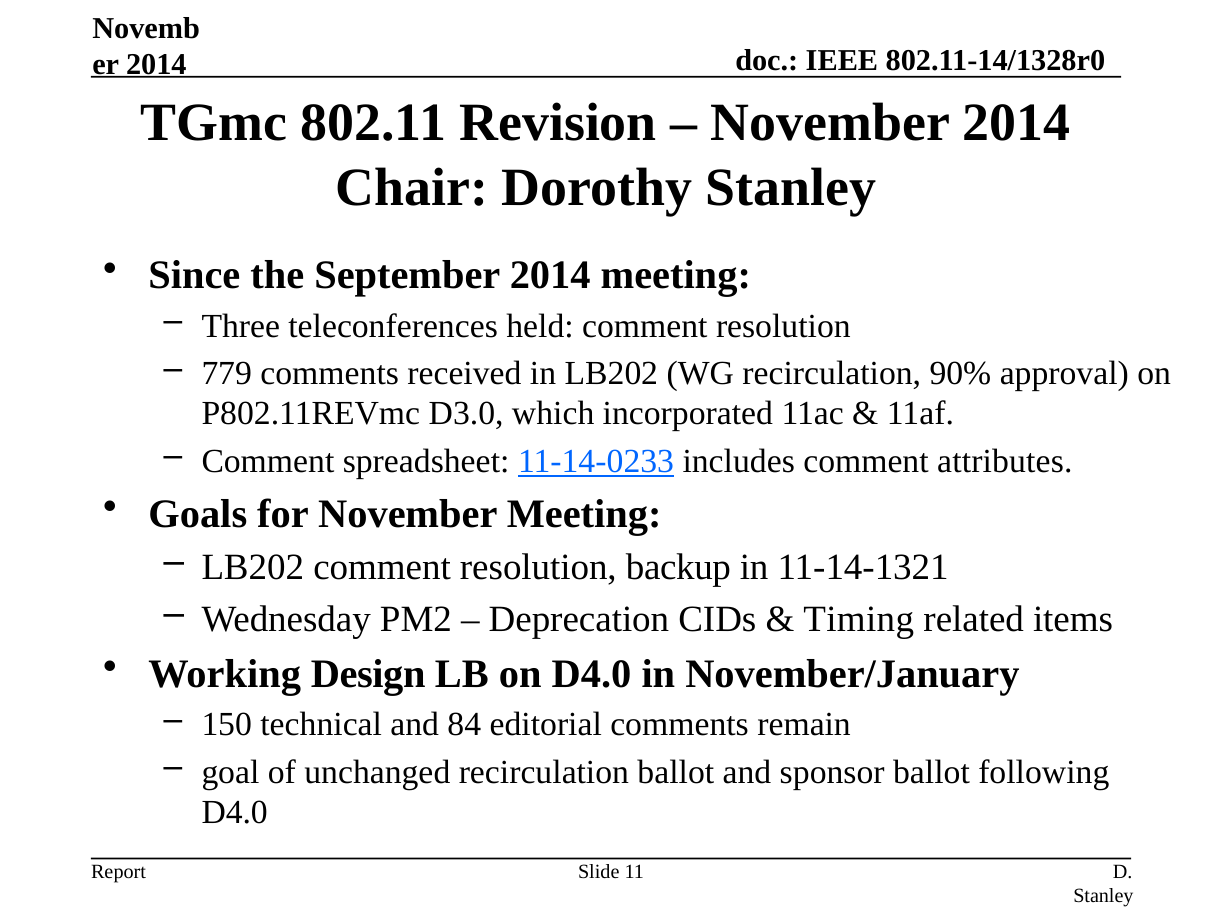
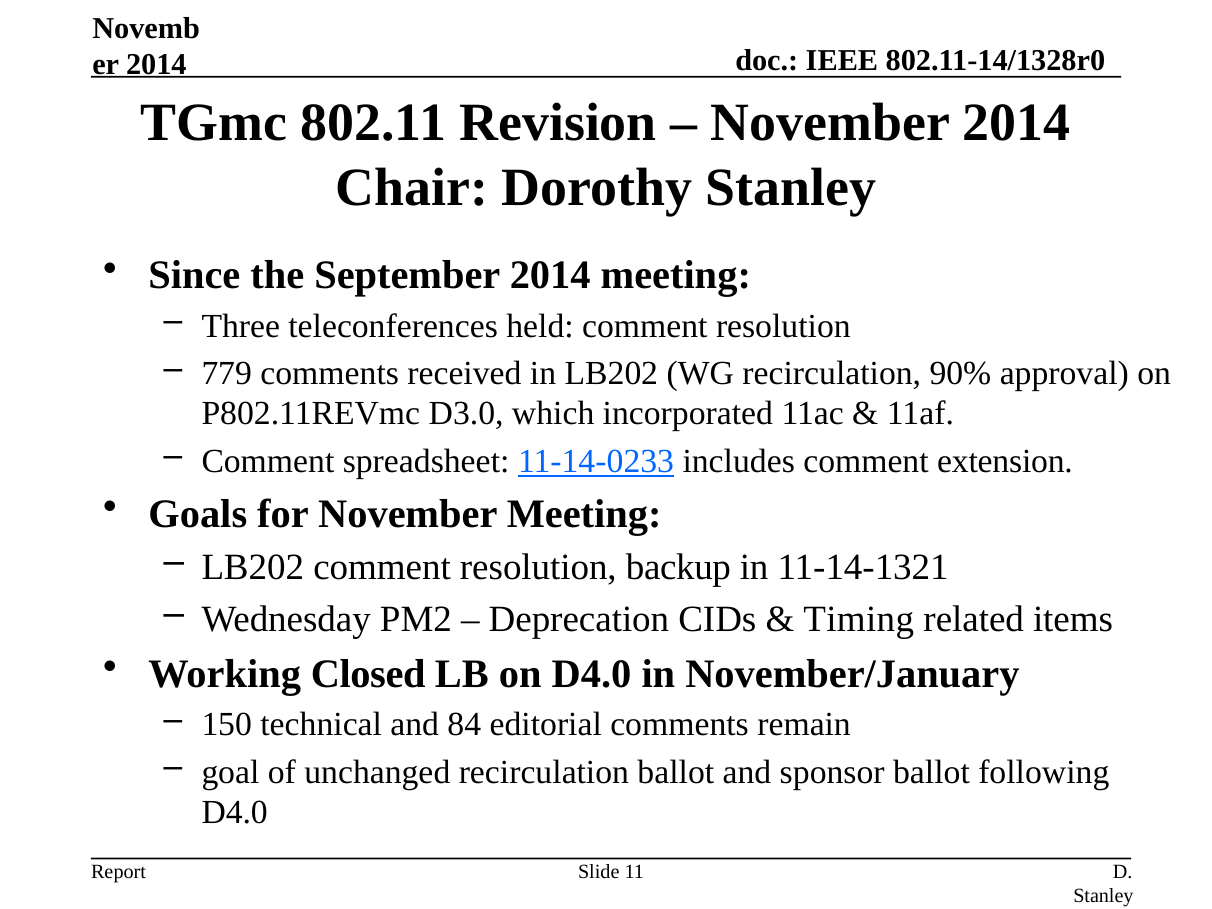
attributes: attributes -> extension
Design: Design -> Closed
